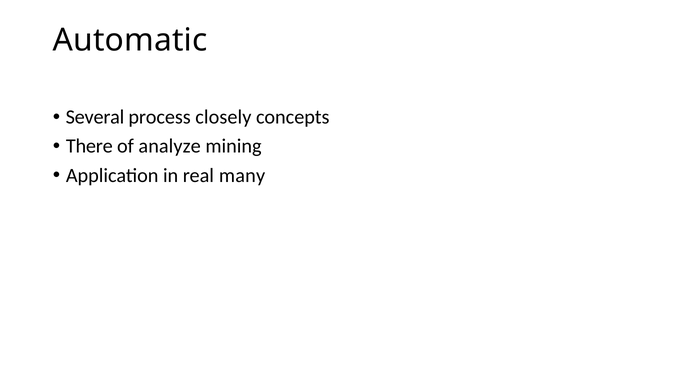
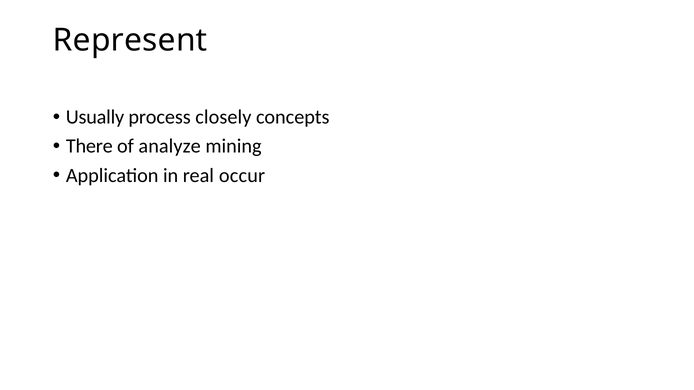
Automatic: Automatic -> Represent
Several: Several -> Usually
many: many -> occur
